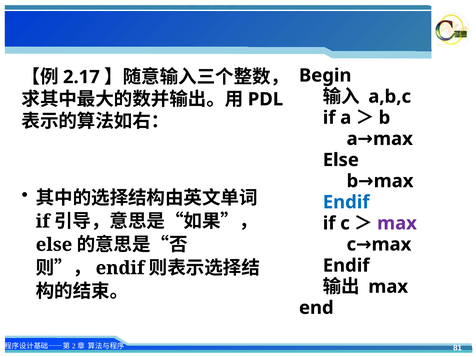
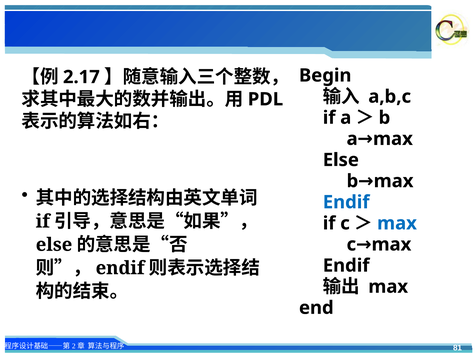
max at (397, 223) colour: purple -> blue
